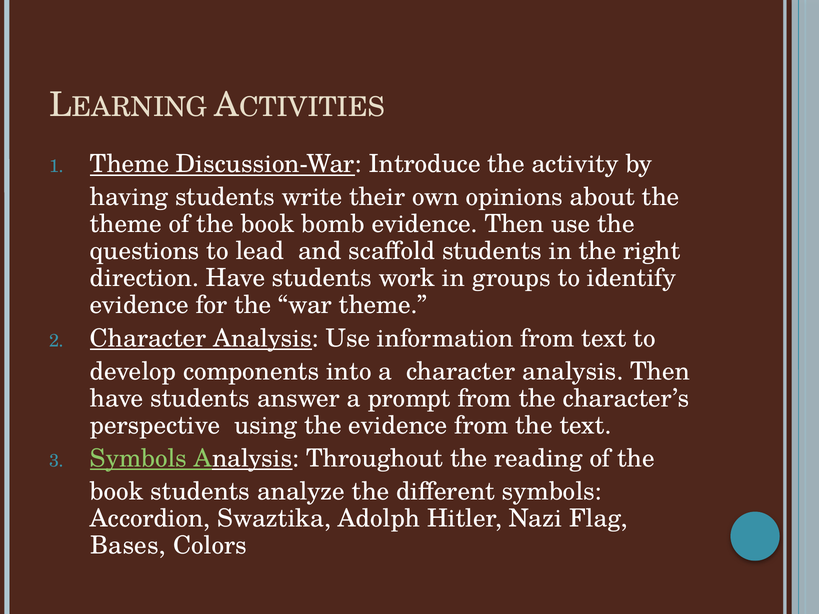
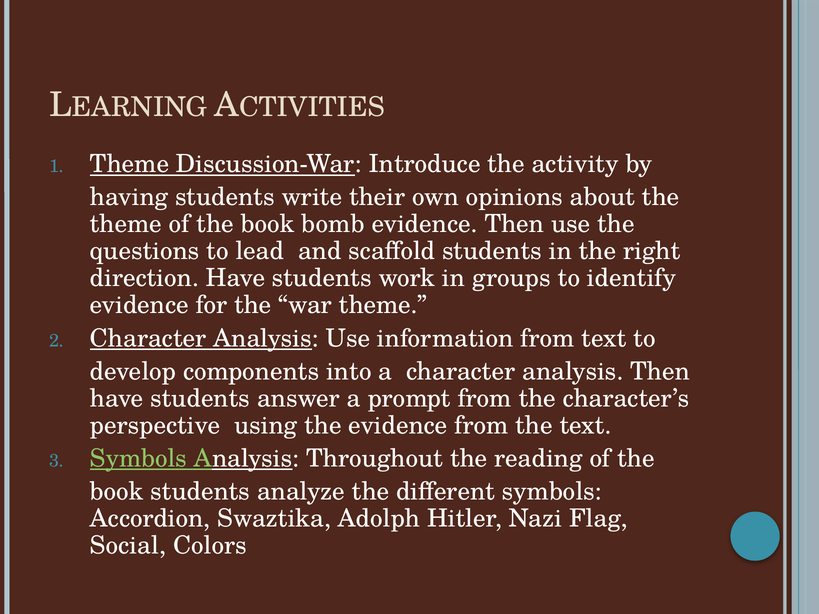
Bases: Bases -> Social
